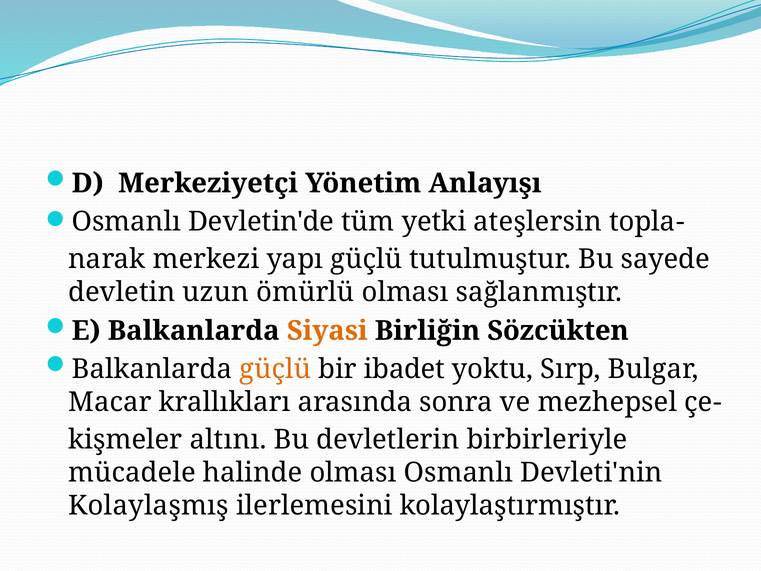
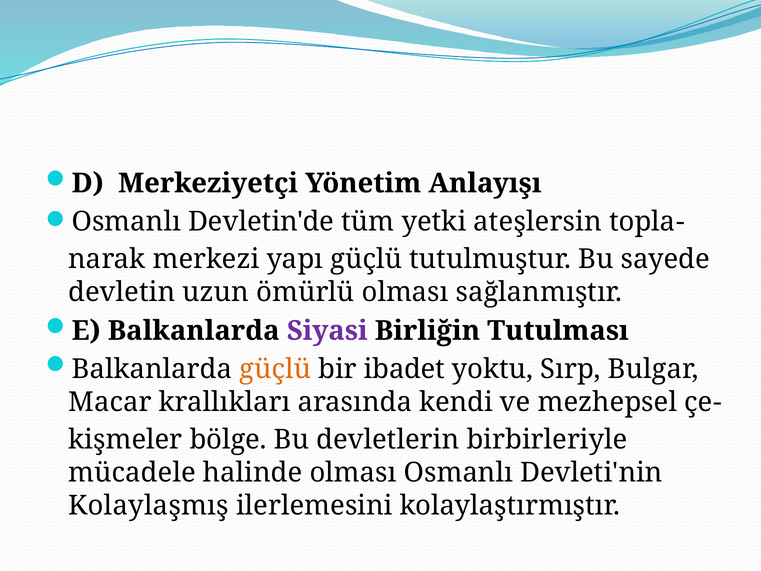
Siyasi colour: orange -> purple
Sözcükten: Sözcükten -> Tutulması
sonra: sonra -> kendi
altını: altını -> bölge
